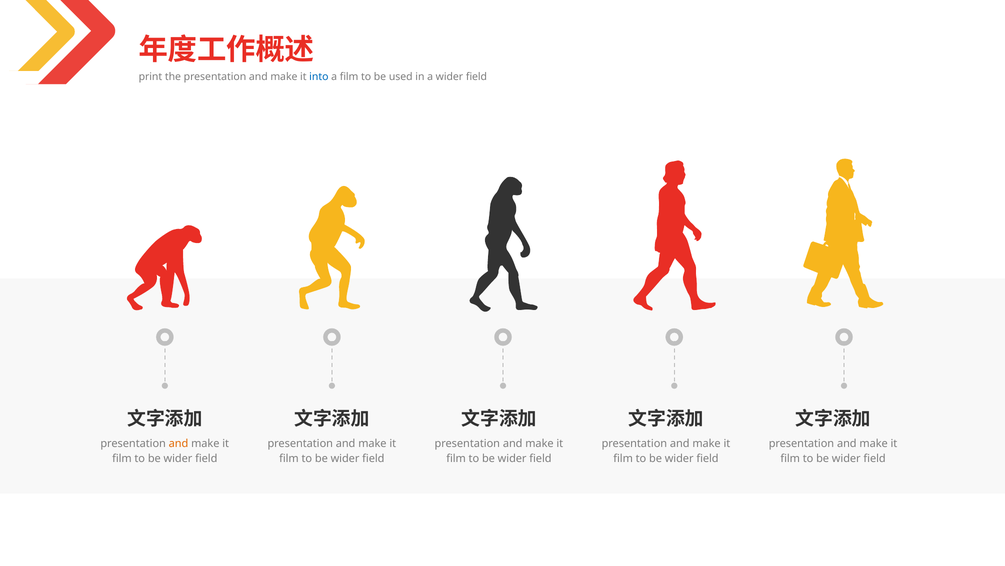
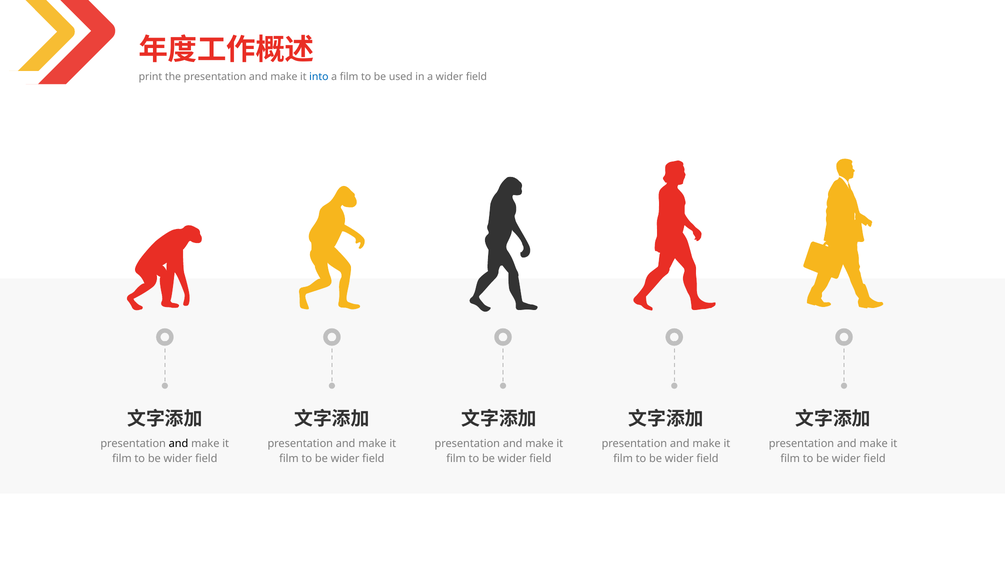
and at (179, 443) colour: orange -> black
